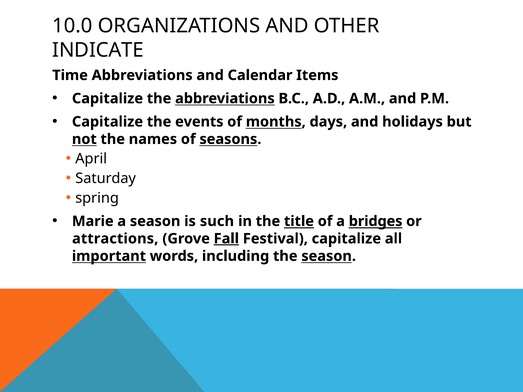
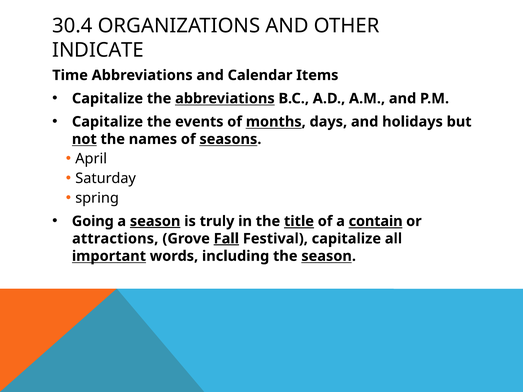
10.0: 10.0 -> 30.4
Marie: Marie -> Going
season at (155, 221) underline: none -> present
such: such -> truly
bridges: bridges -> contain
